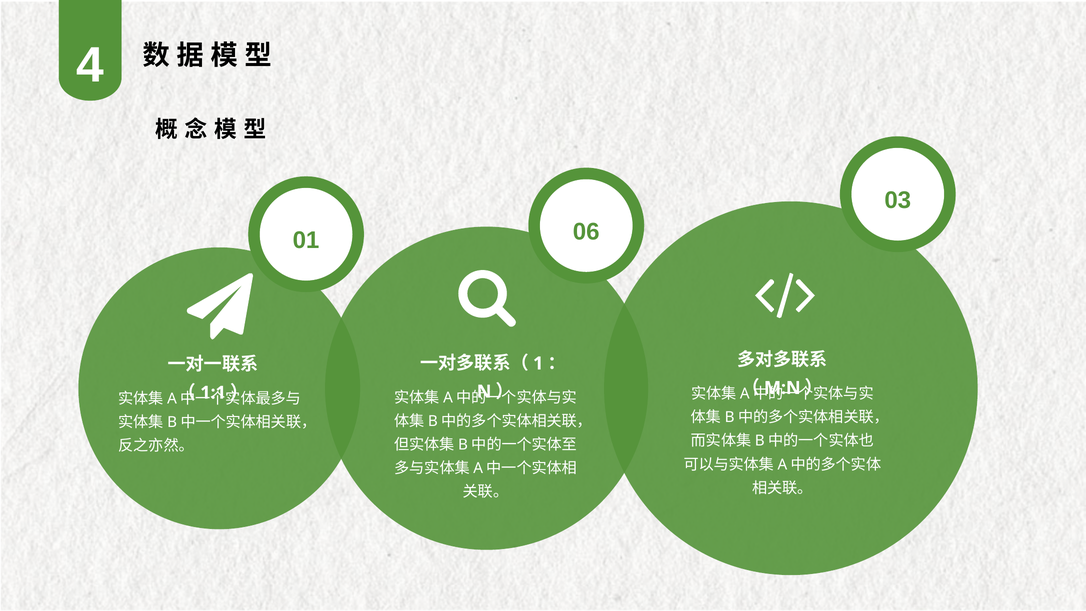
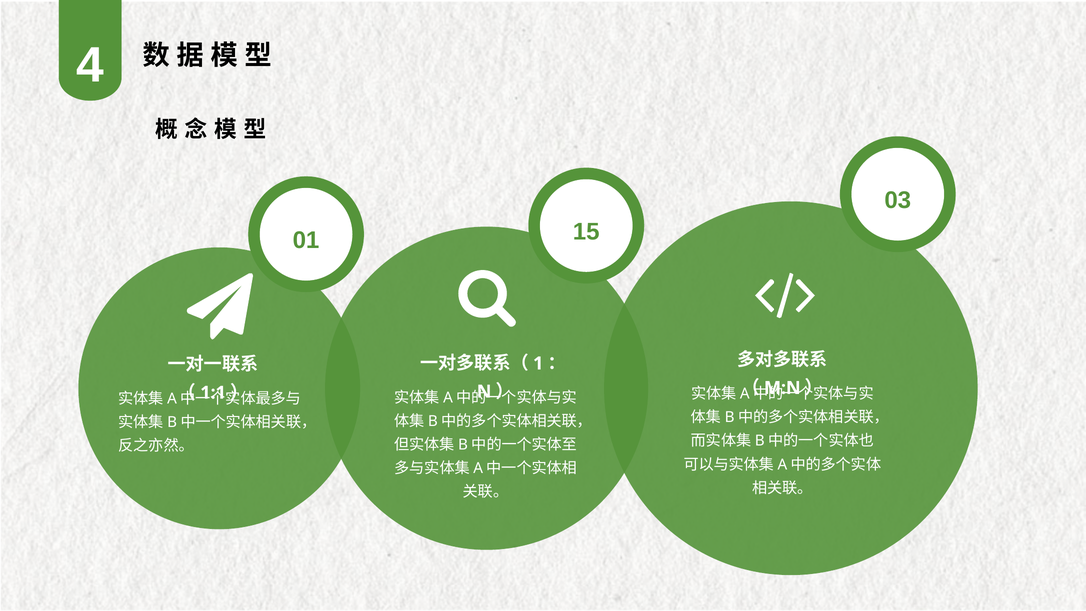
06: 06 -> 15
